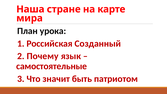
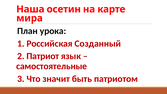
стране: стране -> осетин
Почему: Почему -> Патриот
